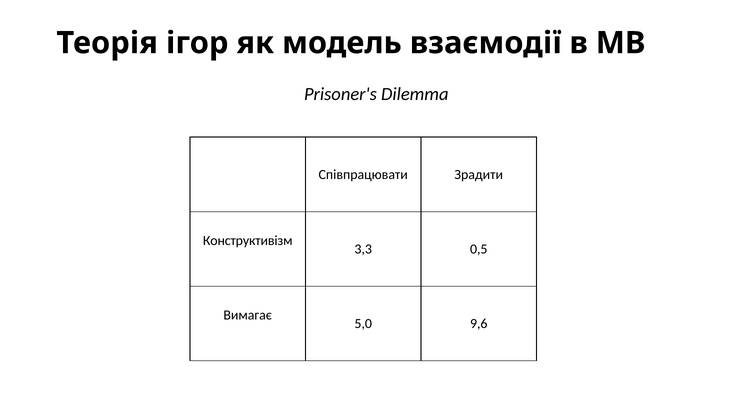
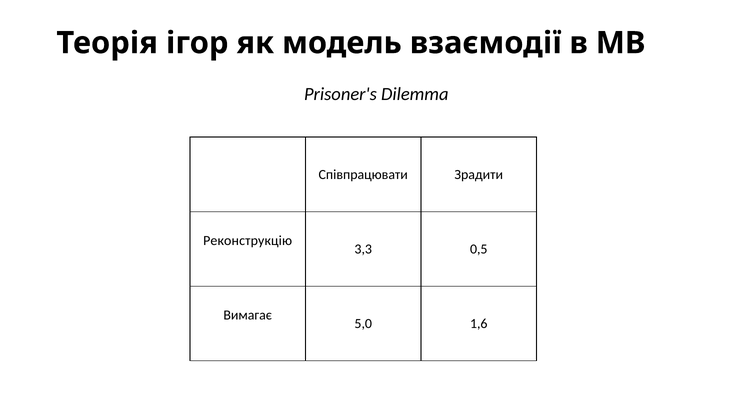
Конструктивізм: Конструктивізм -> Реконструкцію
9,6: 9,6 -> 1,6
